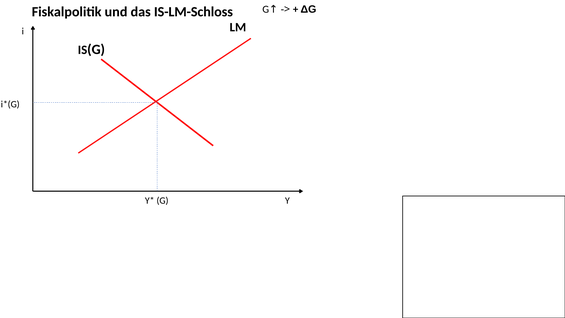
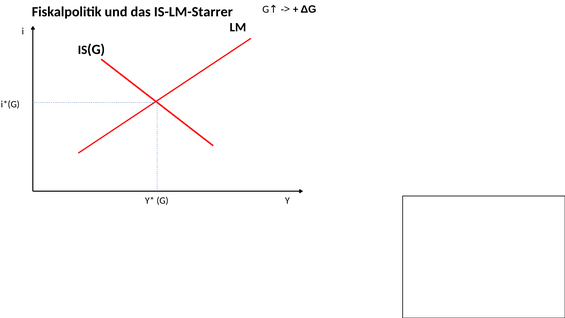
IS-LM-Schloss: IS-LM-Schloss -> IS-LM-Starrer
